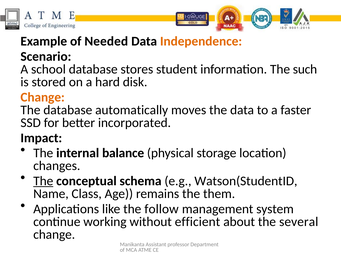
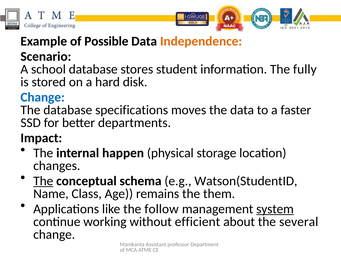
Needed: Needed -> Possible
such: such -> fully
Change at (43, 97) colour: orange -> blue
automatically: automatically -> specifications
incorporated: incorporated -> departments
balance: balance -> happen
system underline: none -> present
